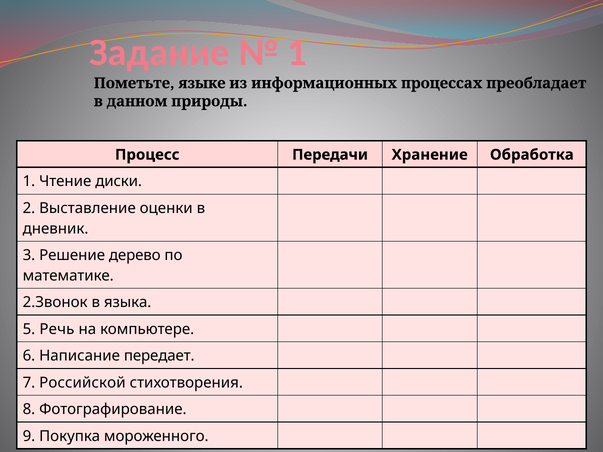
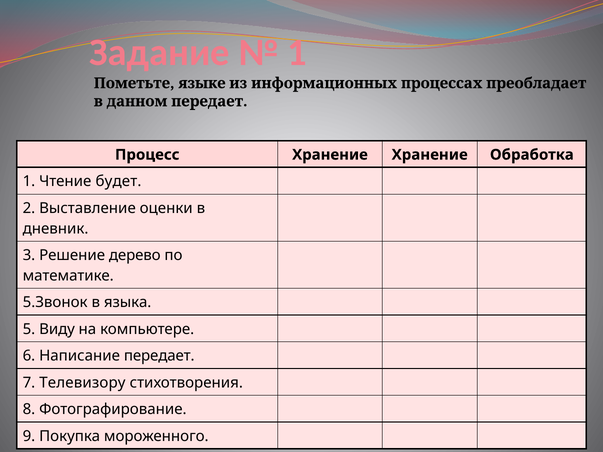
данном природы: природы -> передает
Процесс Передачи: Передачи -> Хранение
диски: диски -> будет
2.Звонок: 2.Звонок -> 5.Звонок
Речь: Речь -> Виду
Российской: Российской -> Телевизору
